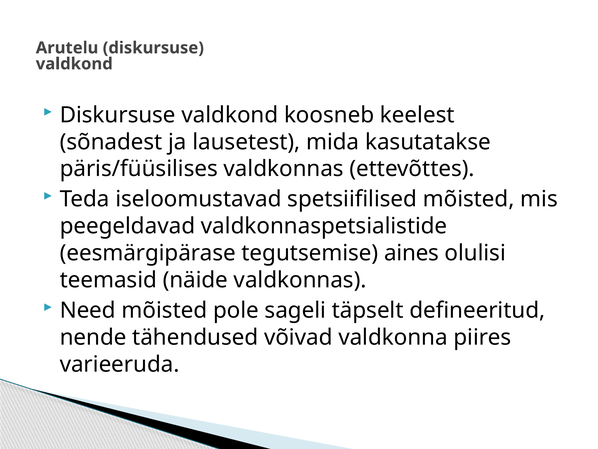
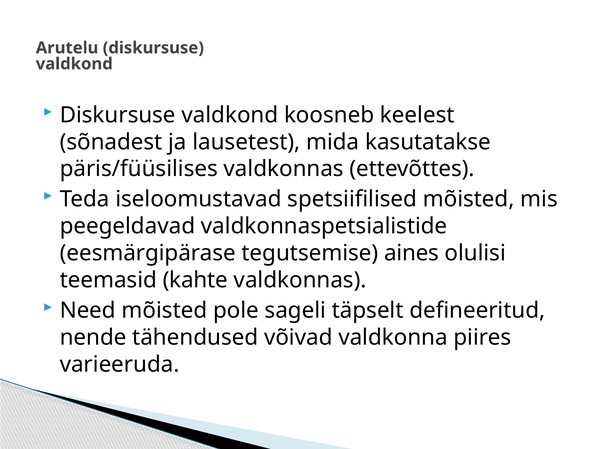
näide: näide -> kahte
